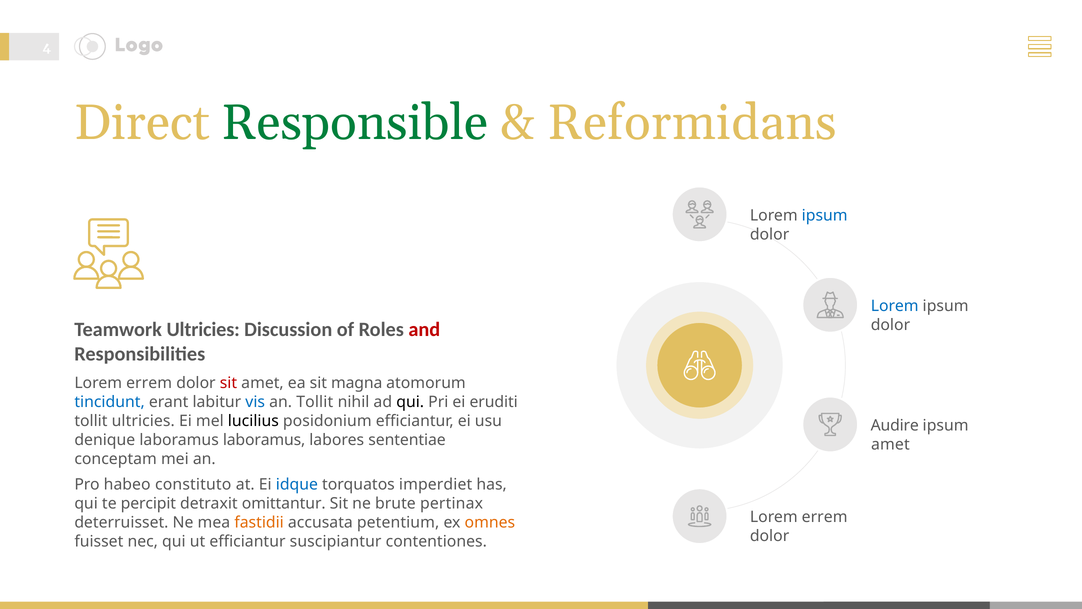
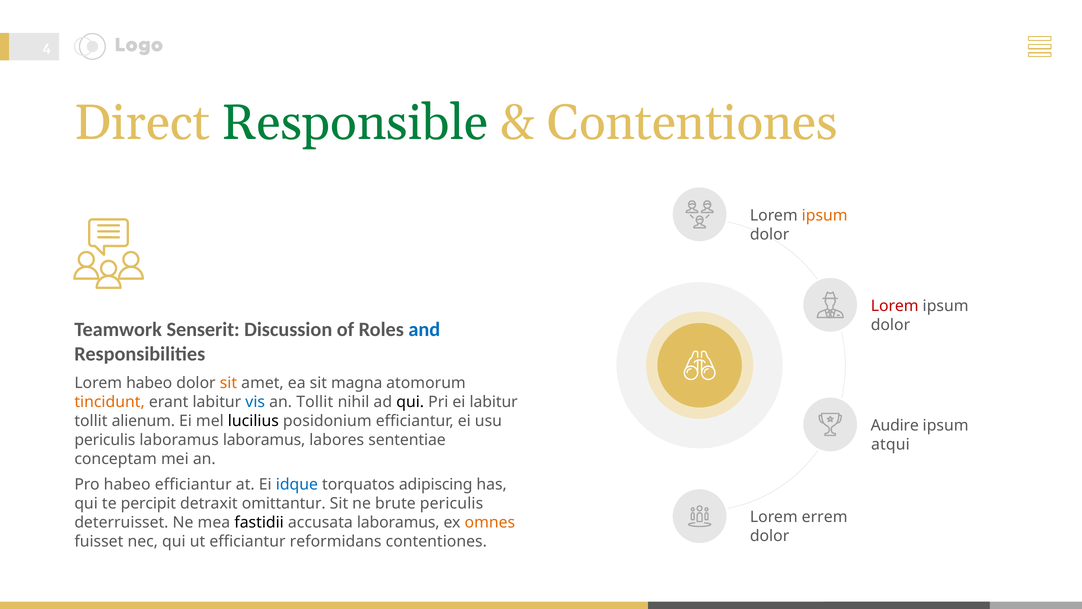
Reformidans at (692, 123): Reformidans -> Contentiones
ipsum at (825, 215) colour: blue -> orange
Lorem at (895, 306) colour: blue -> red
Teamwork Ultricies: Ultricies -> Senserit
and colour: red -> blue
errem at (149, 383): errem -> habeo
sit at (228, 383) colour: red -> orange
tincidunt colour: blue -> orange
ei eruditi: eruditi -> labitur
tollit ultricies: ultricies -> alienum
denique at (105, 440): denique -> periculis
amet at (890, 444): amet -> atqui
habeo constituto: constituto -> efficiantur
imperdiet: imperdiet -> adipiscing
brute pertinax: pertinax -> periculis
fastidii colour: orange -> black
accusata petentium: petentium -> laboramus
suscipiantur: suscipiantur -> reformidans
